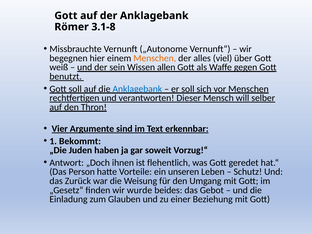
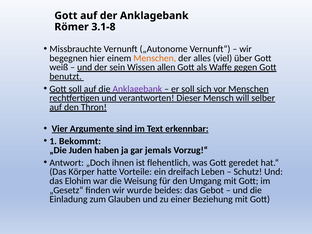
Anklagebank at (137, 89) colour: blue -> purple
soweit: soweit -> jemals
Person: Person -> Körper
unseren: unseren -> dreifach
Zurück: Zurück -> Elohim
